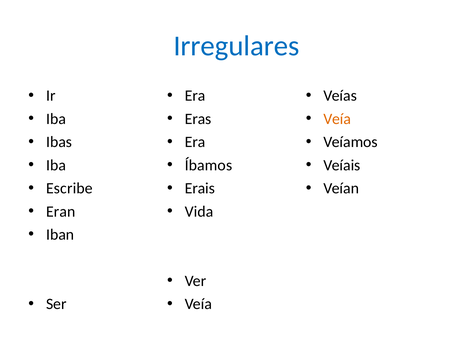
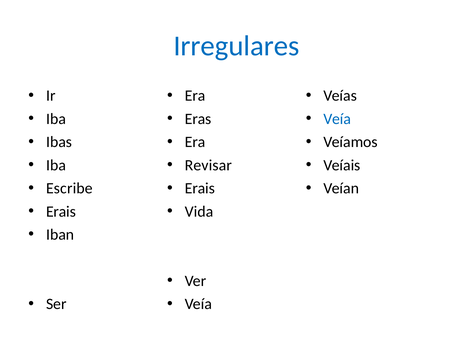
Veía at (337, 119) colour: orange -> blue
Íbamos: Íbamos -> Revisar
Eran at (61, 211): Eran -> Erais
